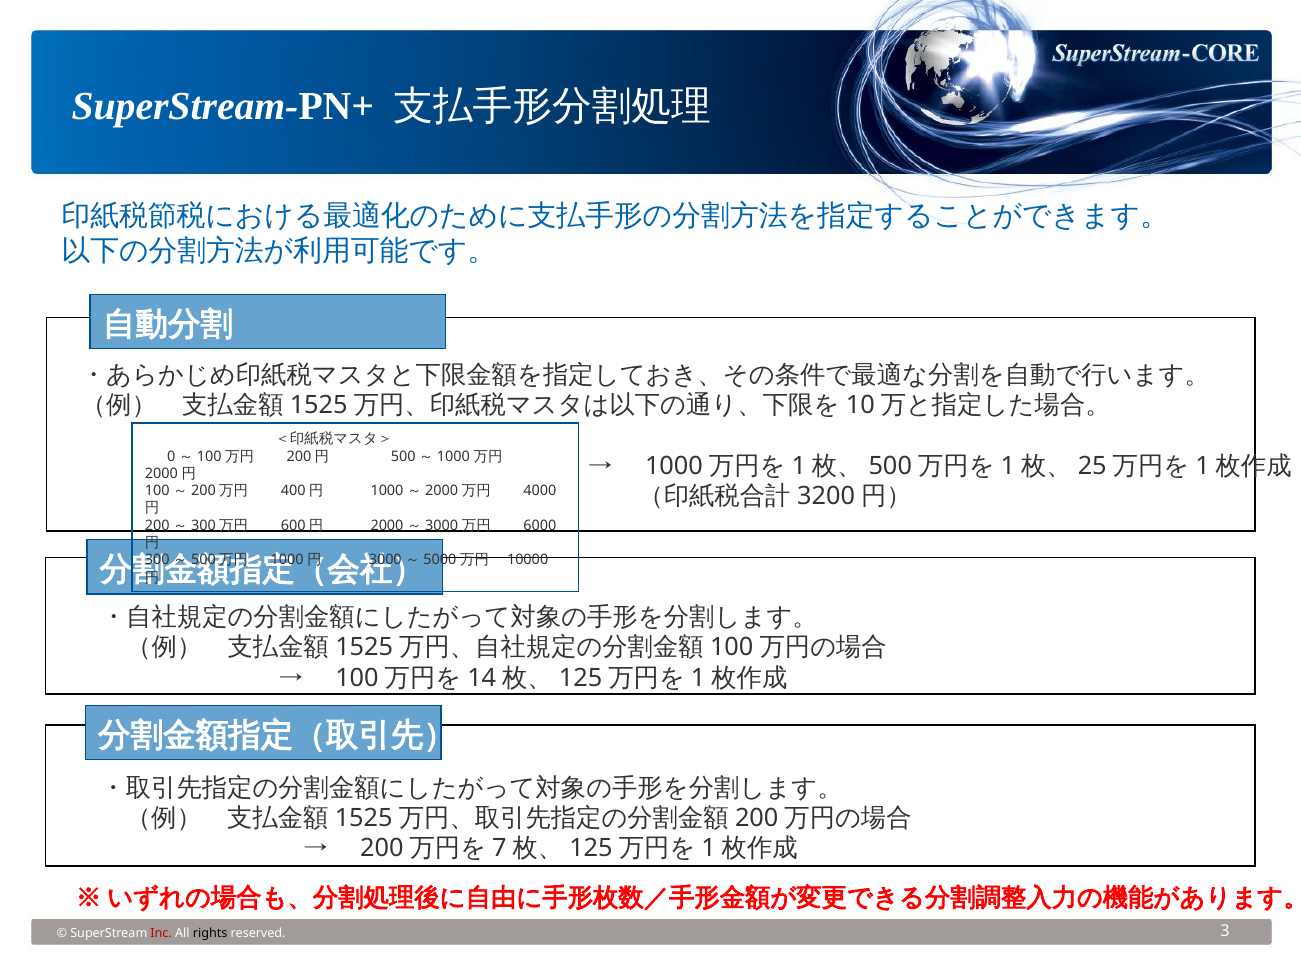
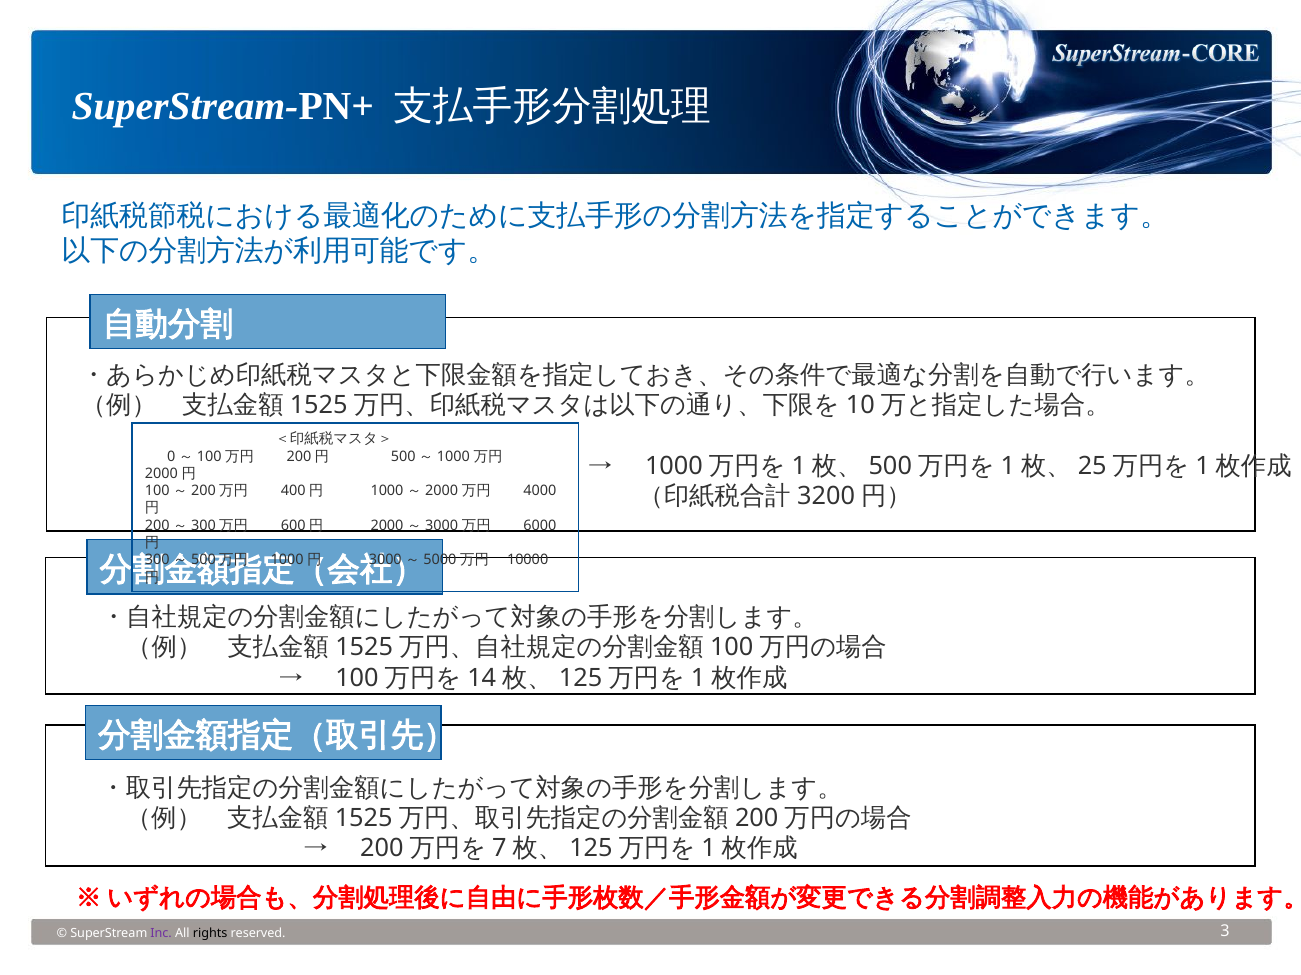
Inc colour: red -> purple
